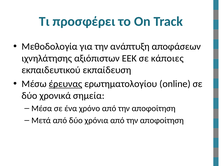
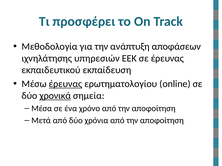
αξιόπιστων: αξιόπιστων -> υπηρεσιών
σε κάποιες: κάποιες -> έρευνας
χρονικά underline: none -> present
